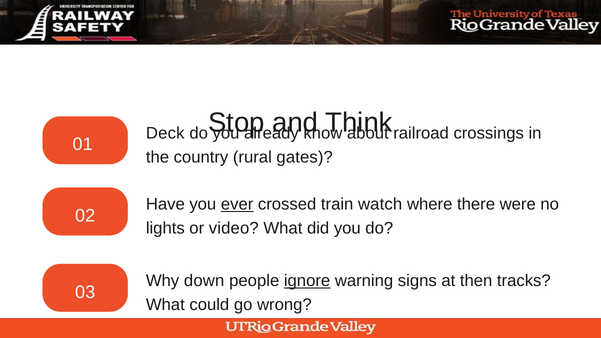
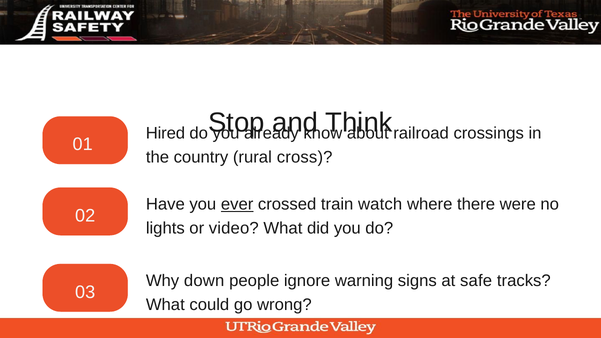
Deck: Deck -> Hired
gates: gates -> cross
ignore underline: present -> none
then: then -> safe
